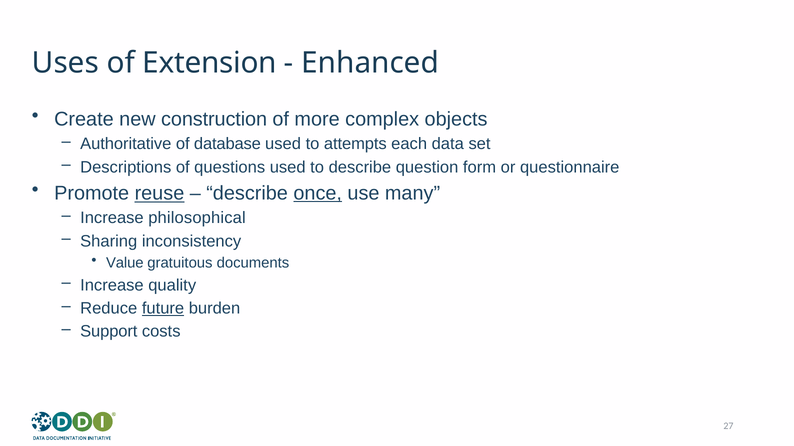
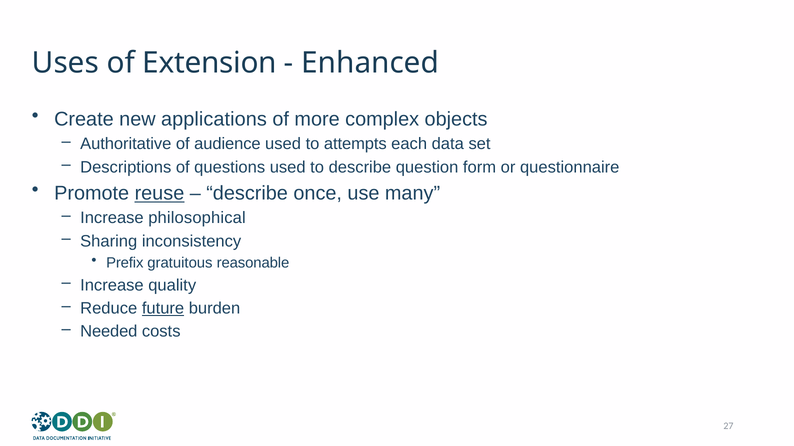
construction: construction -> applications
database: database -> audience
once underline: present -> none
Value: Value -> Prefix
documents: documents -> reasonable
Support: Support -> Needed
